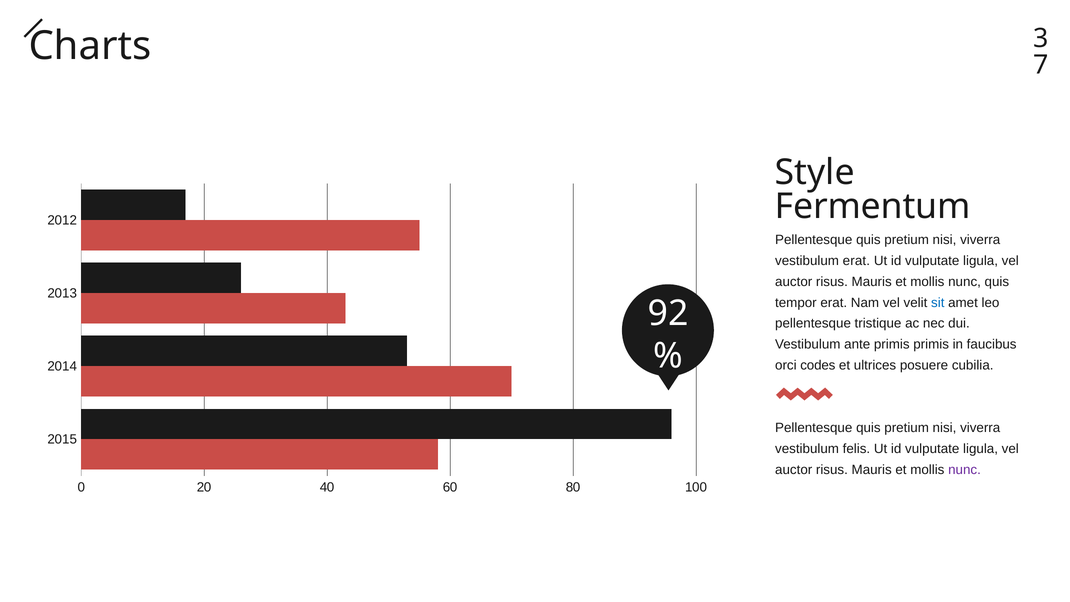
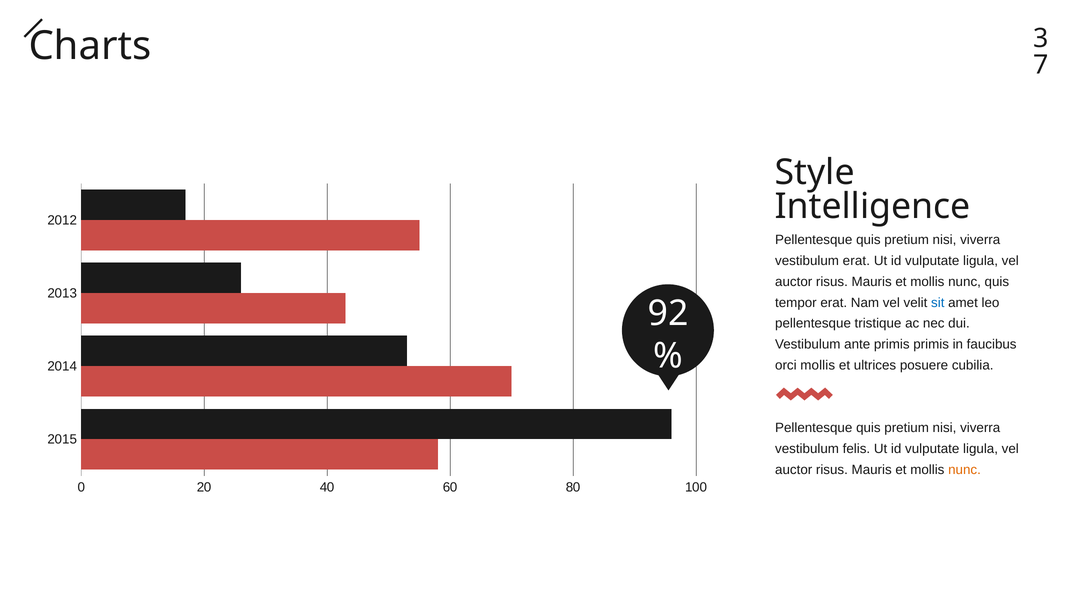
Fermentum: Fermentum -> Intelligence
orci codes: codes -> mollis
nunc at (965, 470) colour: purple -> orange
